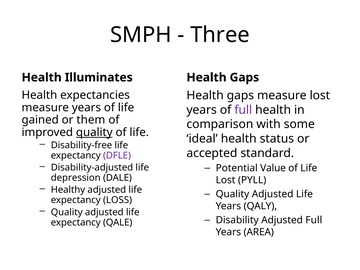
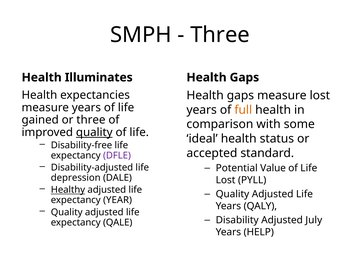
full at (243, 110) colour: purple -> orange
or them: them -> three
Healthy underline: none -> present
LOSS: LOSS -> YEAR
Adjusted Full: Full -> July
AREA: AREA -> HELP
